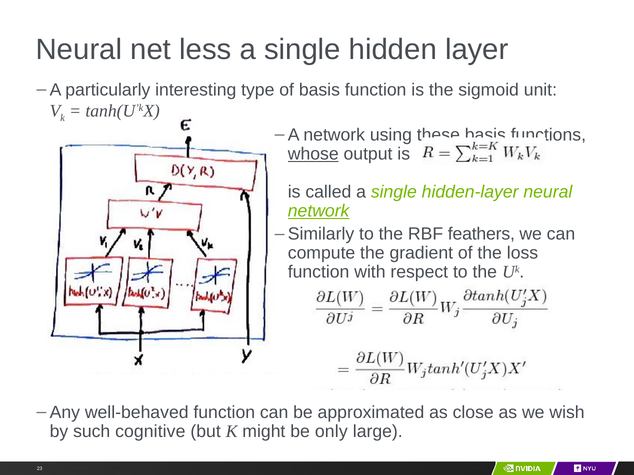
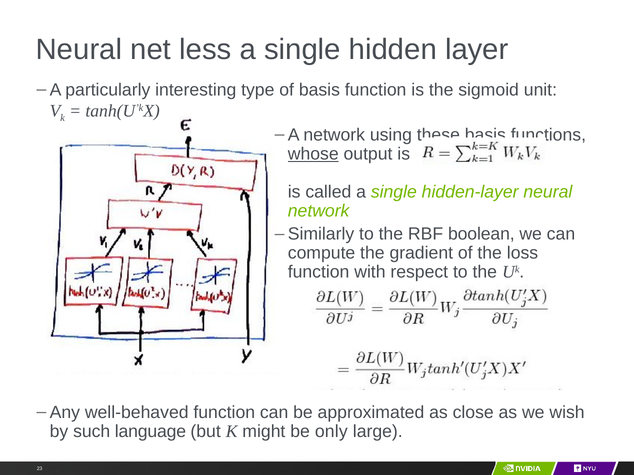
network at (319, 211) underline: present -> none
feathers: feathers -> boolean
cognitive: cognitive -> language
